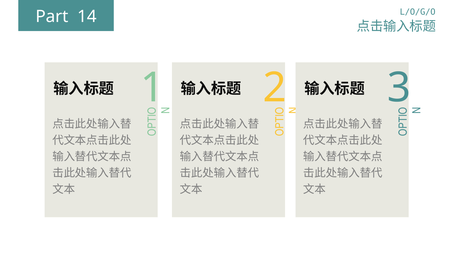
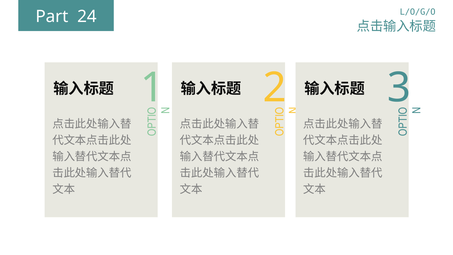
14: 14 -> 24
